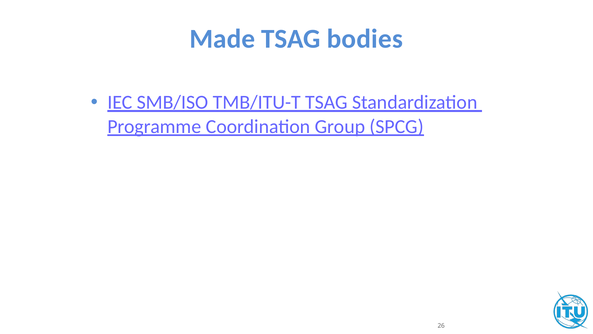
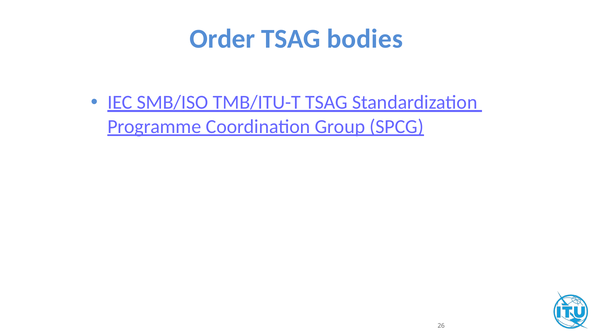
Made: Made -> Order
